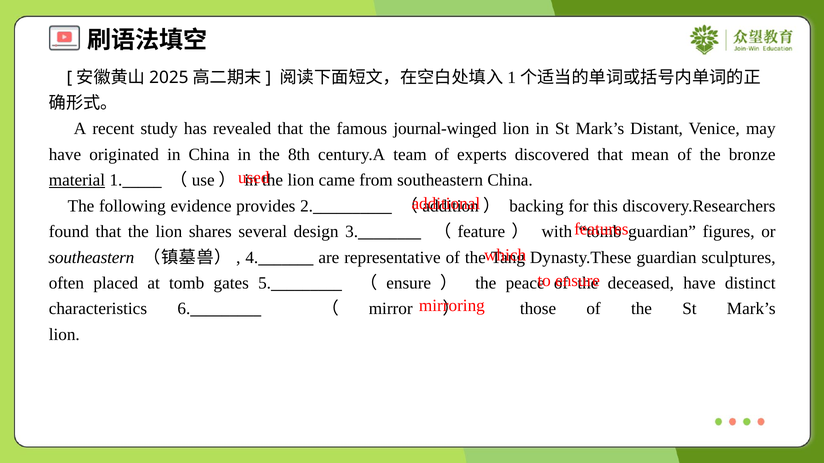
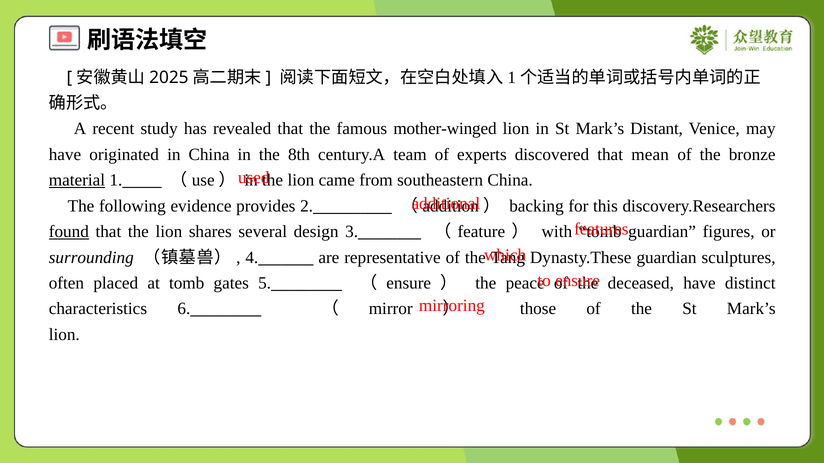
journal-winged: journal-winged -> mother-winged
found underline: none -> present
southeastern at (91, 258): southeastern -> surrounding
